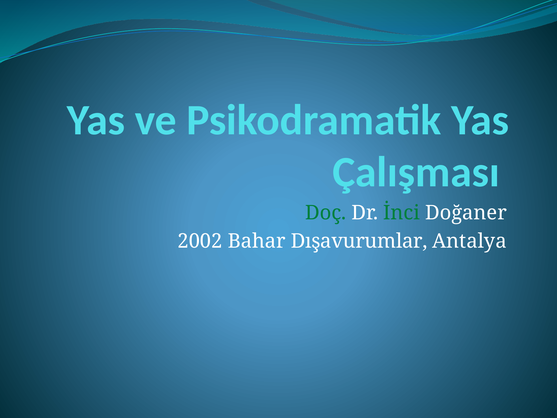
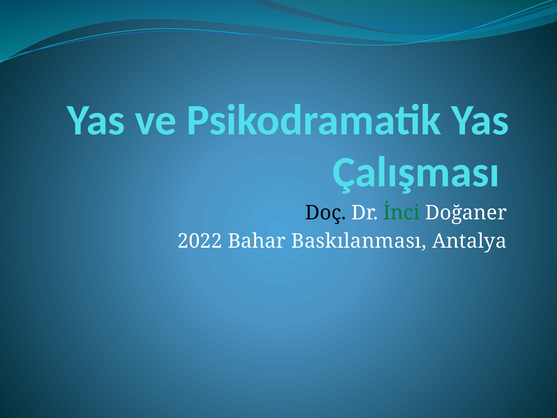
Doç colour: green -> black
2002: 2002 -> 2022
Dışavurumlar: Dışavurumlar -> Baskılanması
